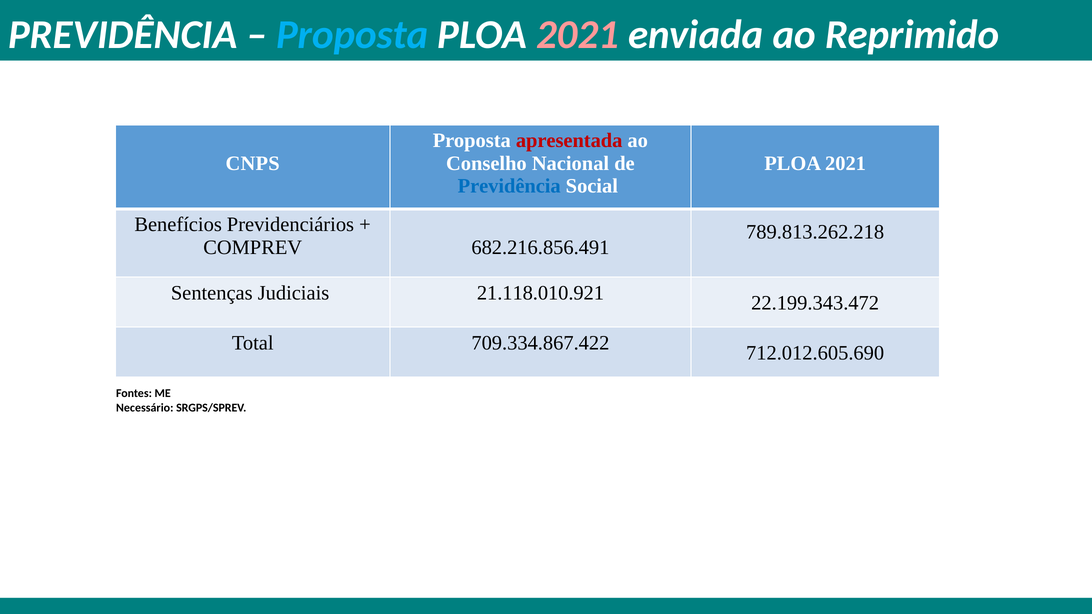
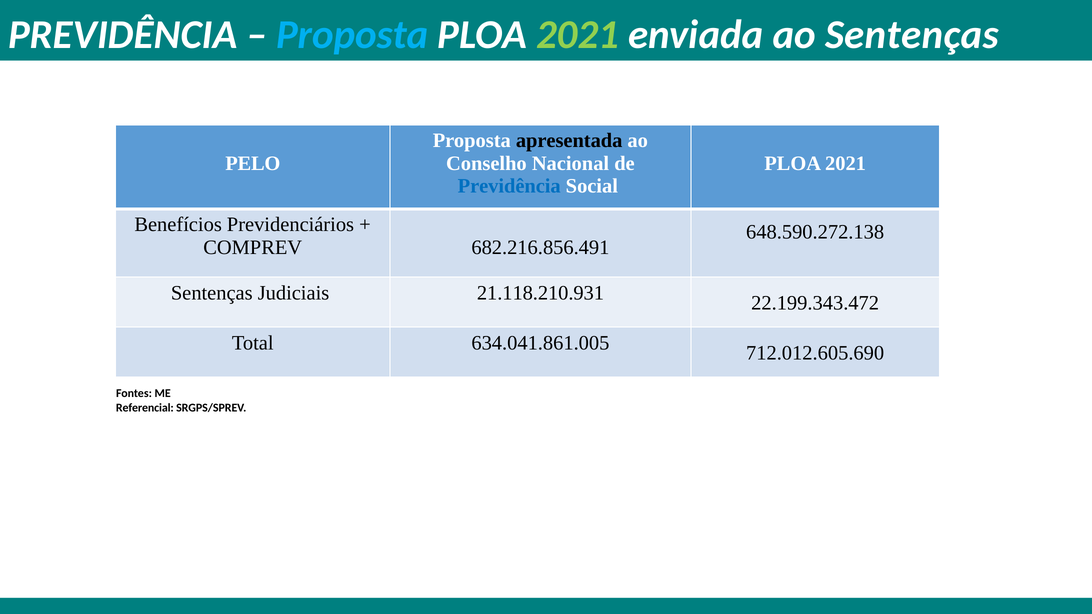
2021 at (578, 35) colour: pink -> light green
ao Reprimido: Reprimido -> Sentenças
apresentada colour: red -> black
CNPS: CNPS -> PELO
789.813.262.218: 789.813.262.218 -> 648.590.272.138
21.118.010.921: 21.118.010.921 -> 21.118.210.931
709.334.867.422: 709.334.867.422 -> 634.041.861.005
Necessário: Necessário -> Referencial
